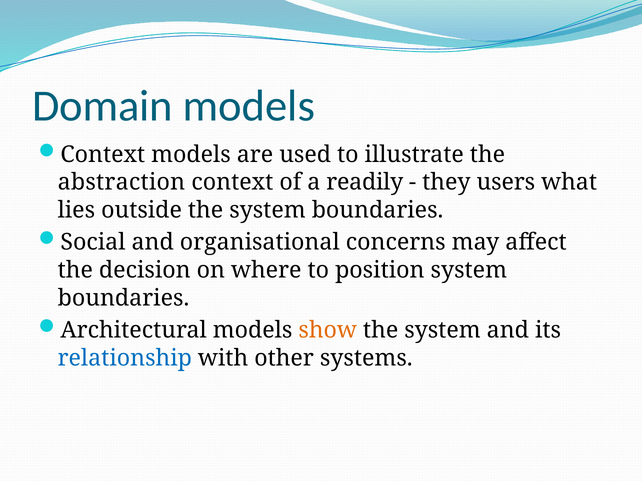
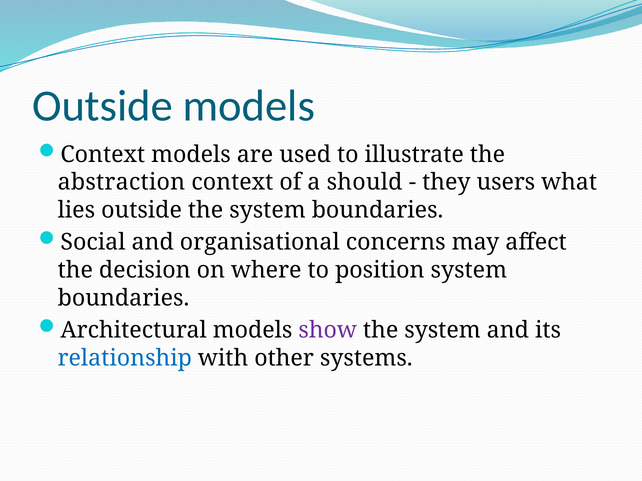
Domain at (102, 106): Domain -> Outside
readily: readily -> should
show colour: orange -> purple
